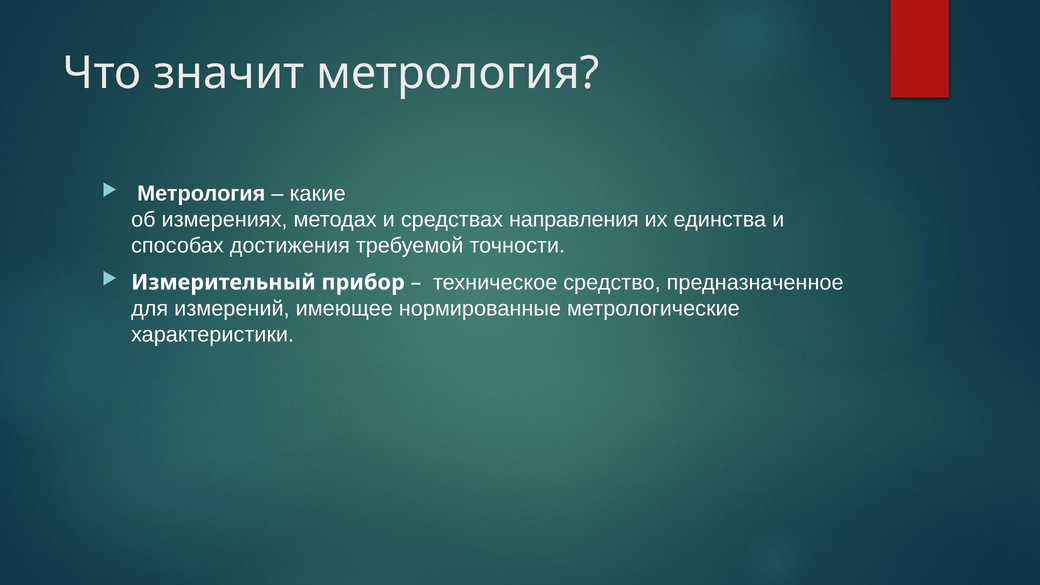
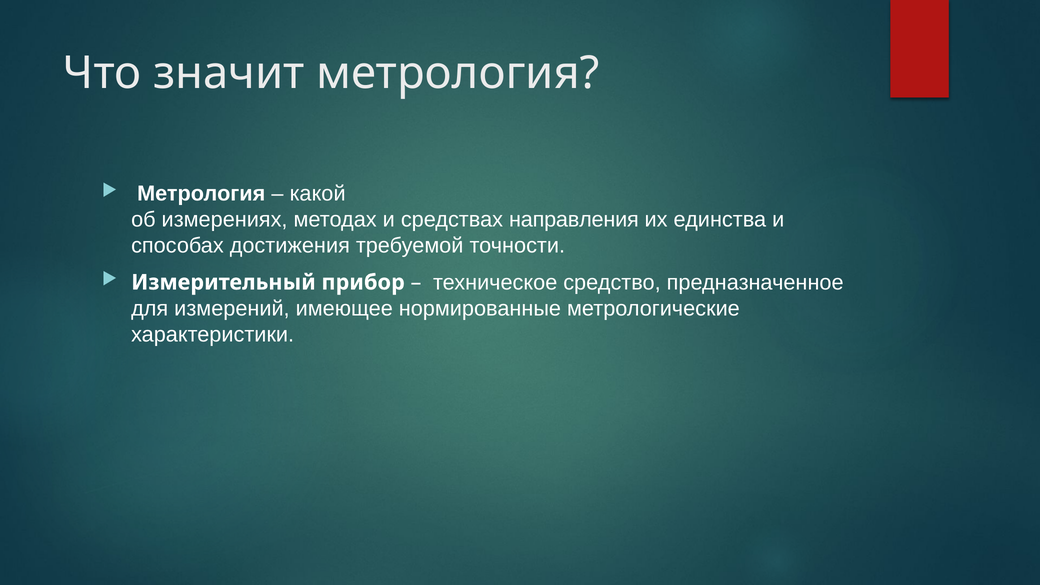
какие: какие -> какой
